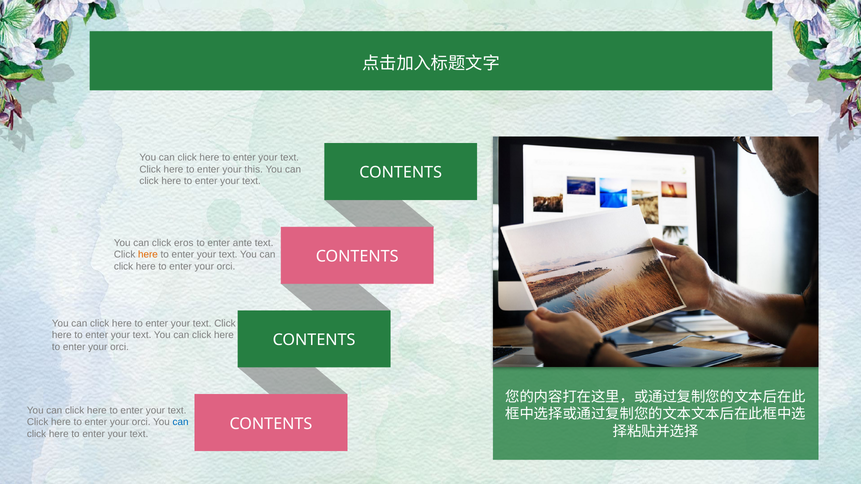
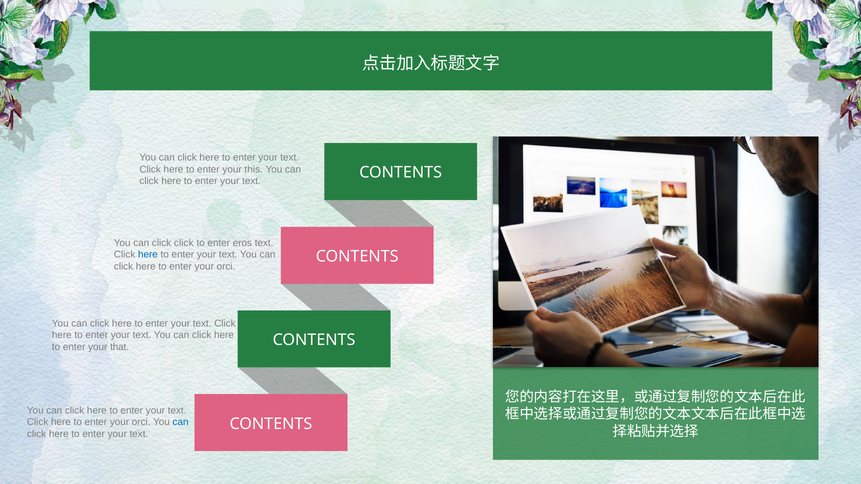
click eros: eros -> click
ante: ante -> eros
here at (148, 255) colour: orange -> blue
orci at (120, 347): orci -> that
